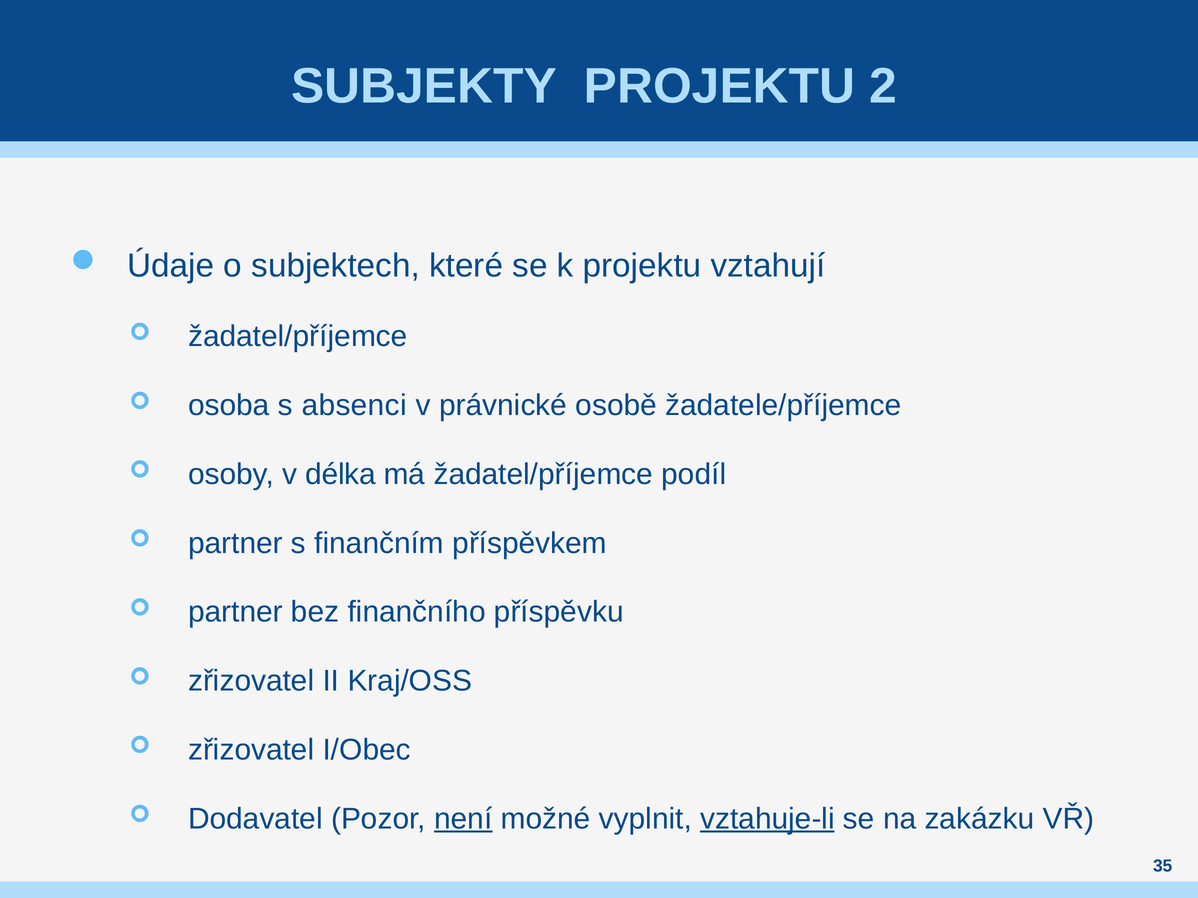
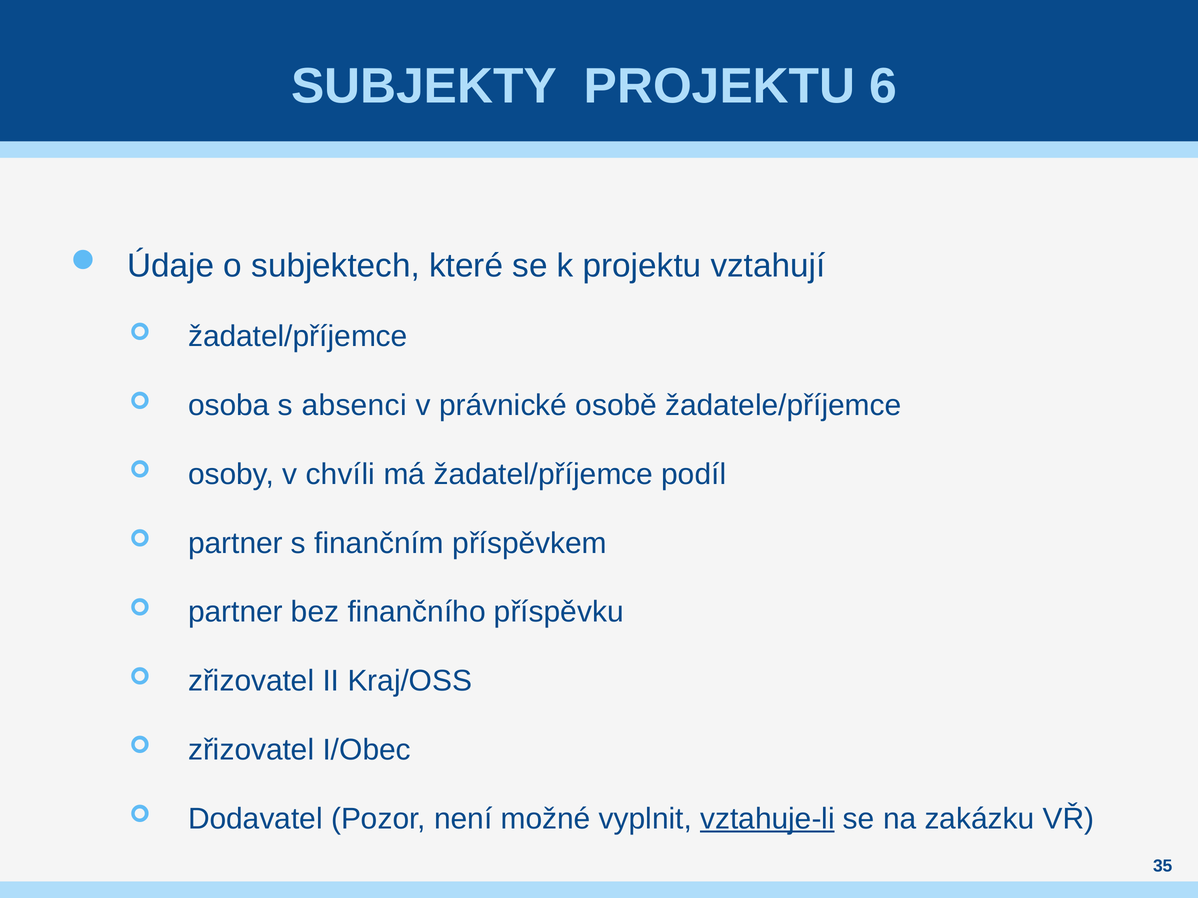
2: 2 -> 6
délka: délka -> chvíli
není underline: present -> none
